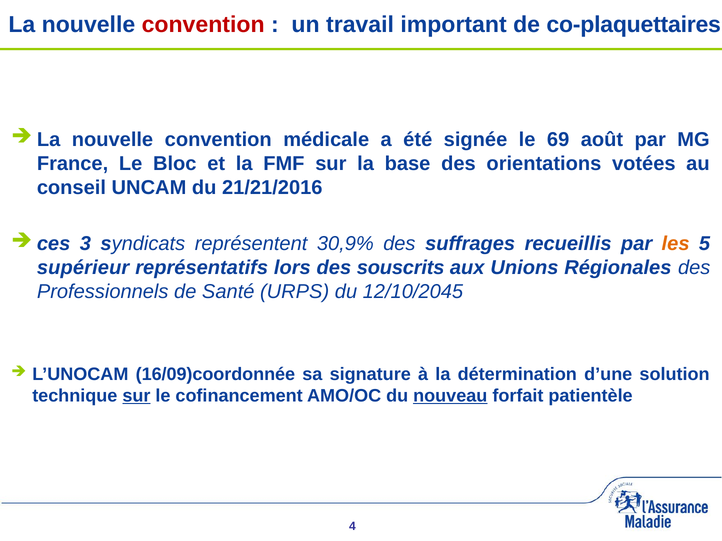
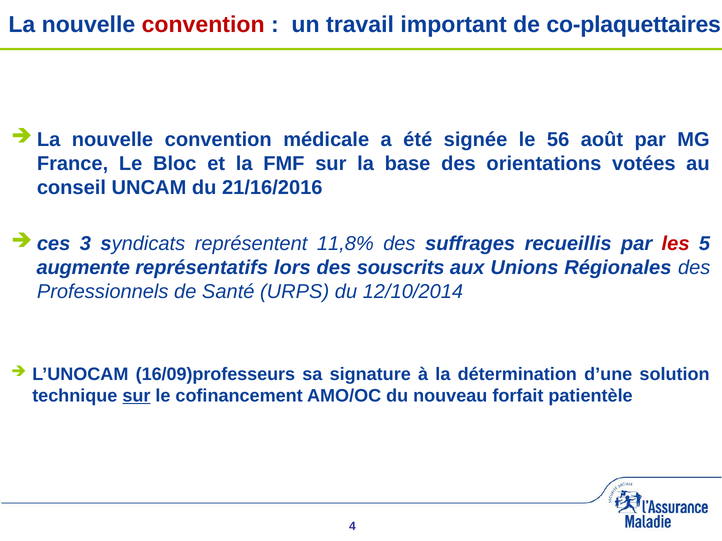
69: 69 -> 56
21/21/2016: 21/21/2016 -> 21/16/2016
30,9%: 30,9% -> 11,8%
les colour: orange -> red
supérieur: supérieur -> augmente
12/10/2045: 12/10/2045 -> 12/10/2014
16/09)coordonnée: 16/09)coordonnée -> 16/09)professeurs
nouveau underline: present -> none
